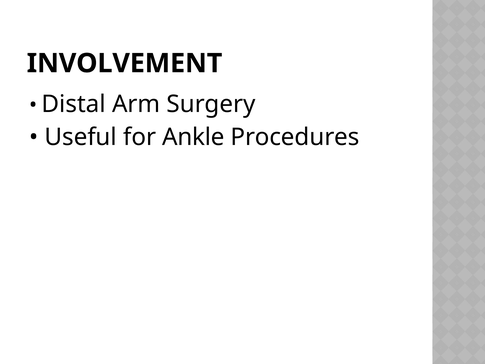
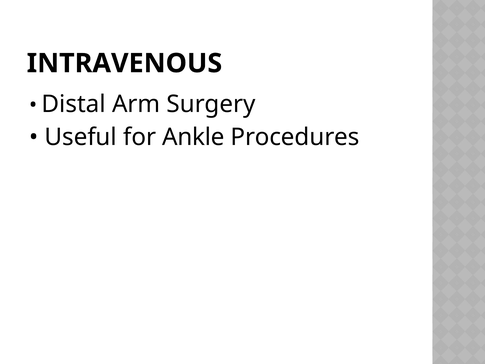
INVOLVEMENT: INVOLVEMENT -> INTRAVENOUS
